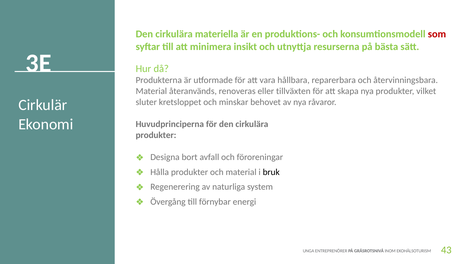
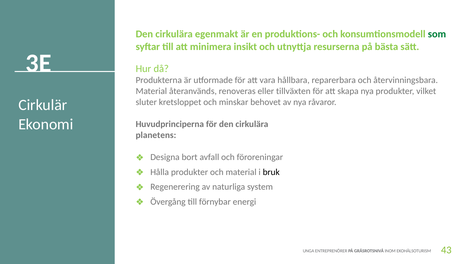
materiella: materiella -> egenmakt
som colour: red -> green
produkter at (156, 135): produkter -> planetens
